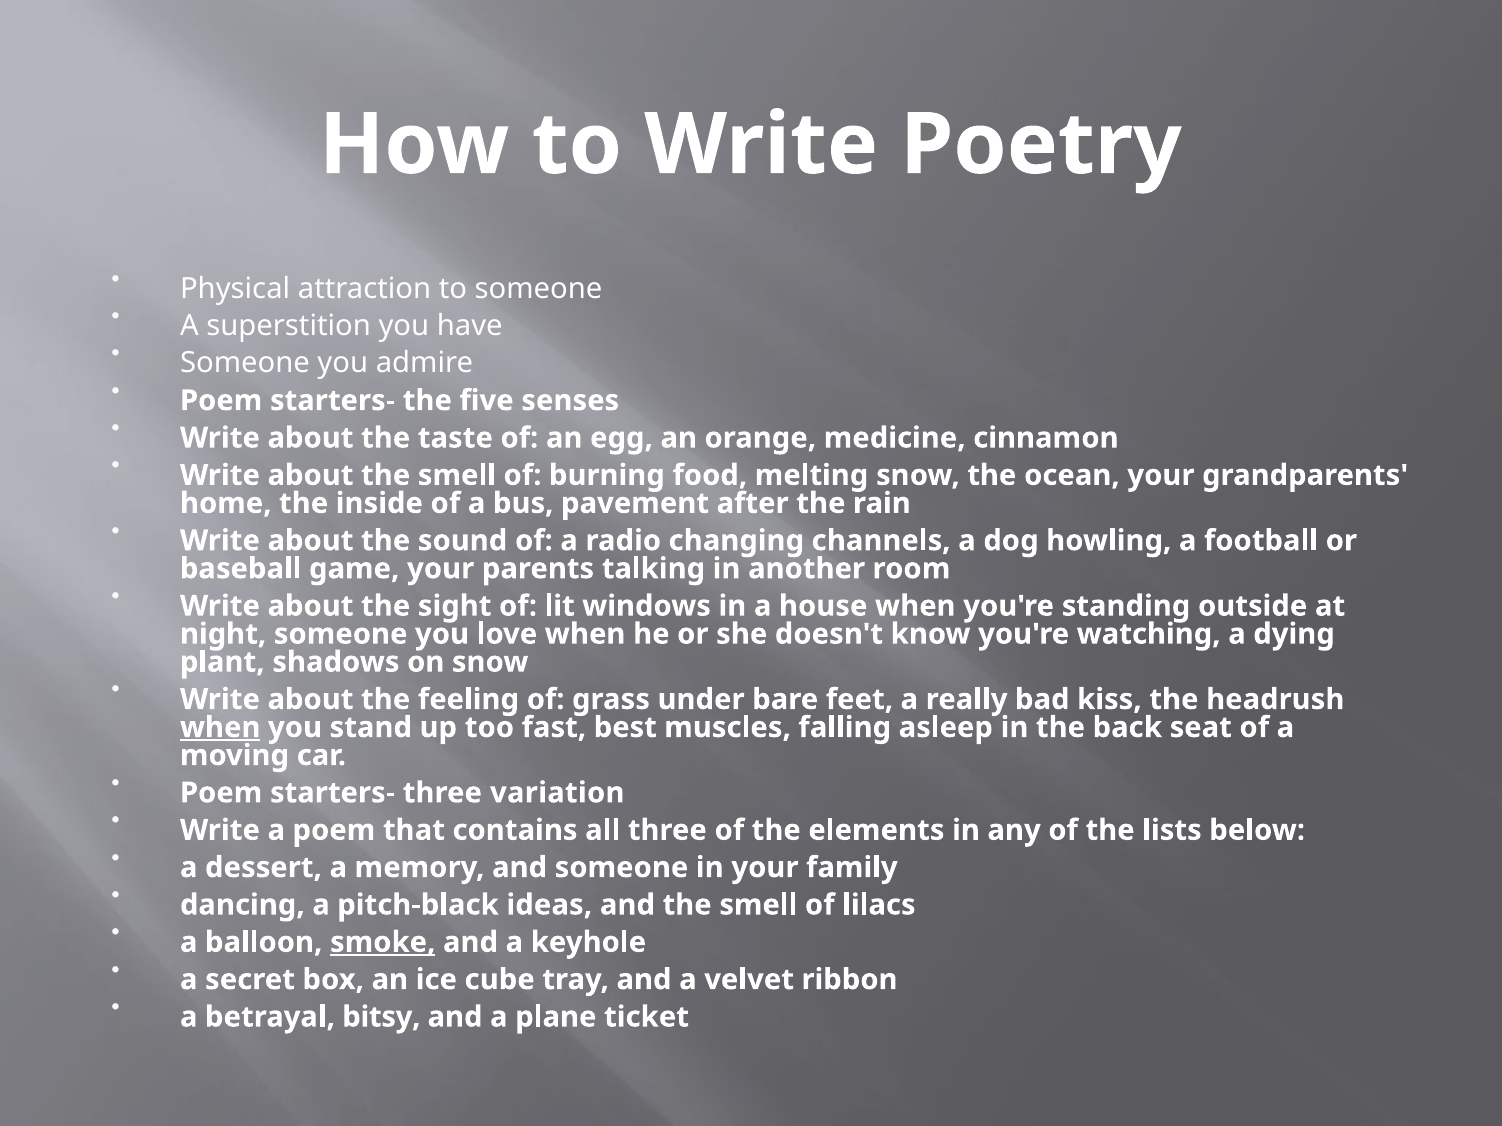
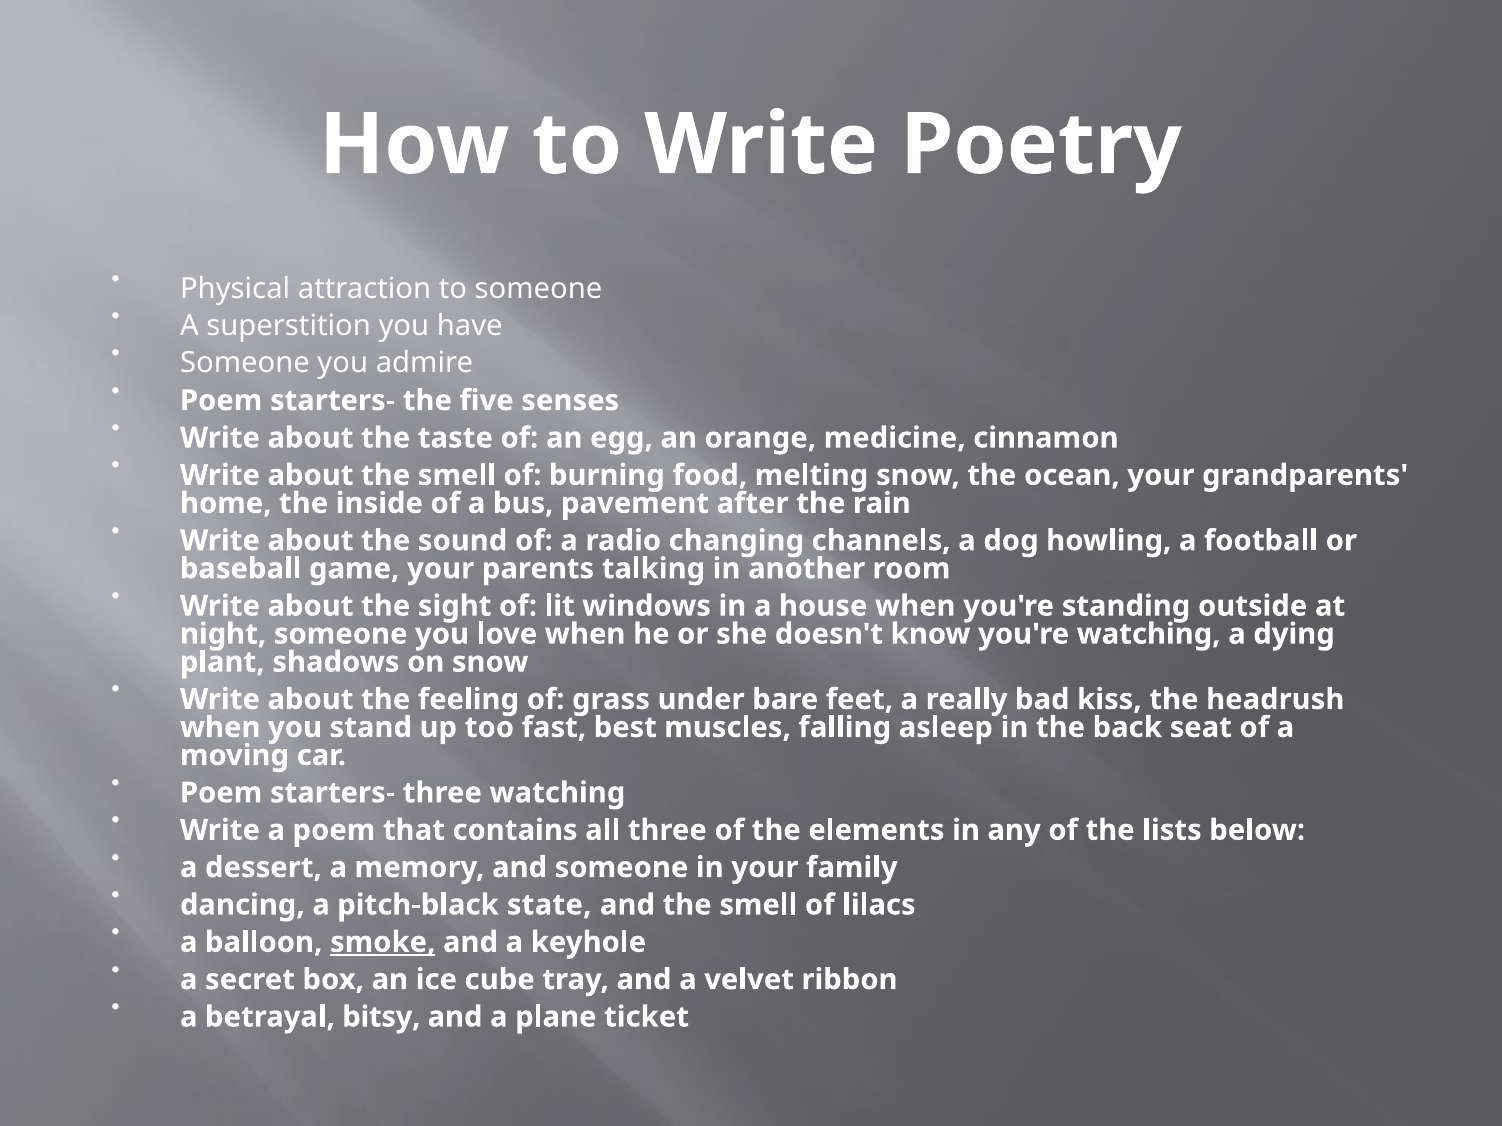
when at (220, 728) underline: present -> none
three variation: variation -> watching
ideas: ideas -> state
